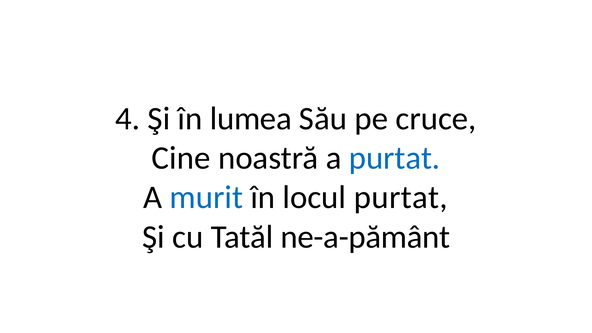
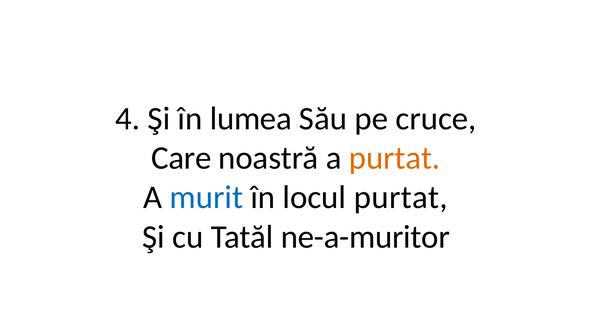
Cine: Cine -> Care
purtat at (395, 158) colour: blue -> orange
ne-a-pământ: ne-a-pământ -> ne-a-muritor
